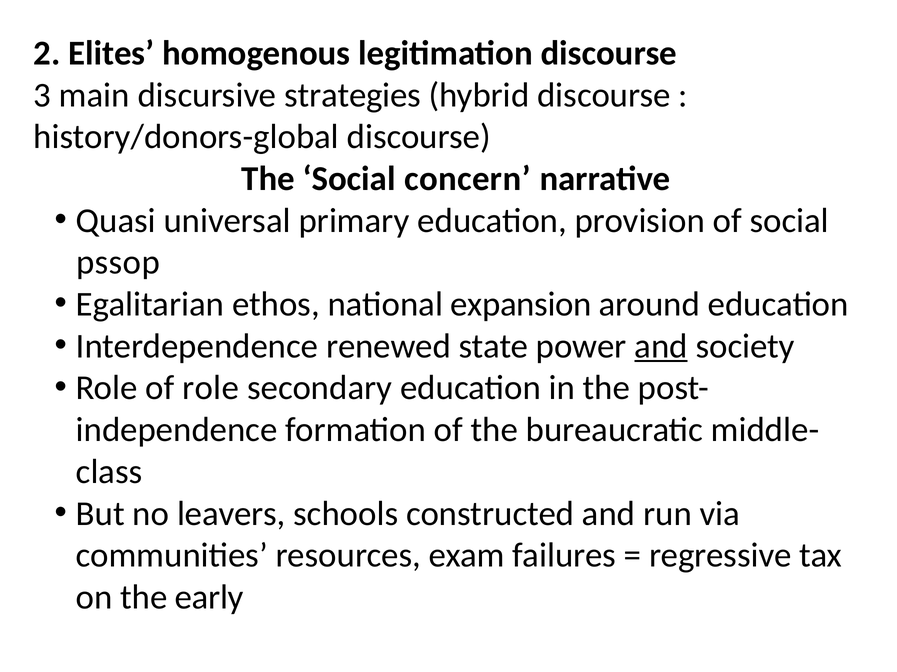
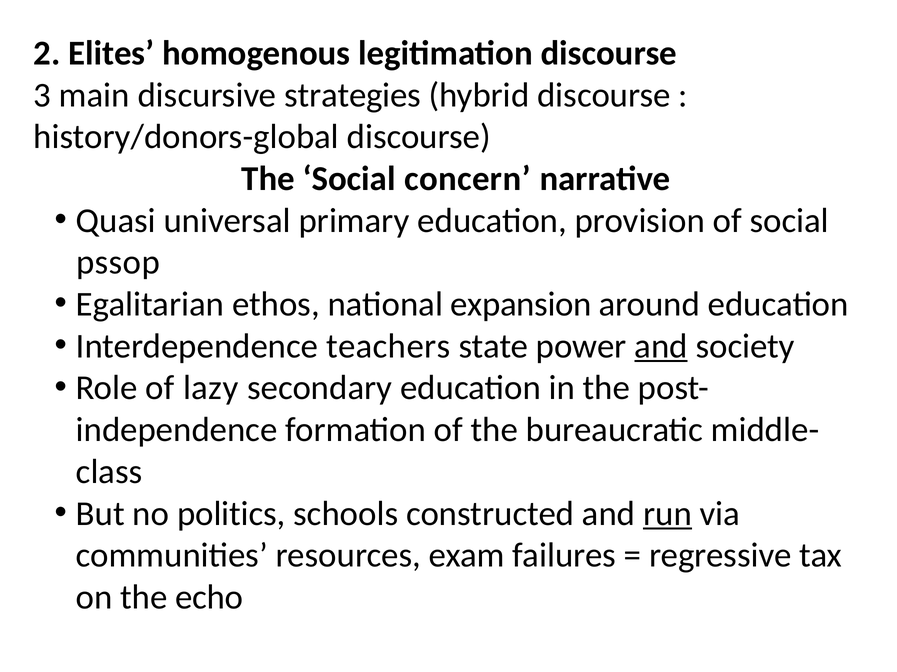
renewed: renewed -> teachers
of role: role -> lazy
leavers: leavers -> politics
run underline: none -> present
early: early -> echo
